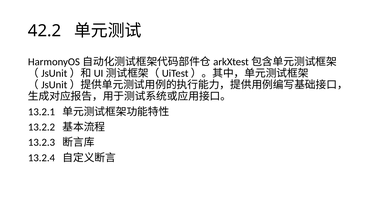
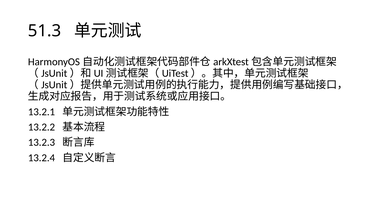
42.2: 42.2 -> 51.3
